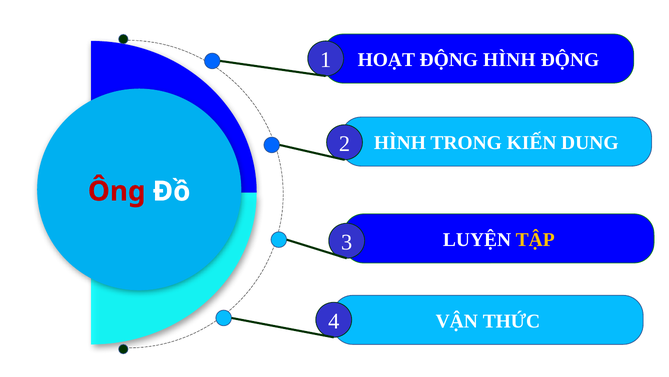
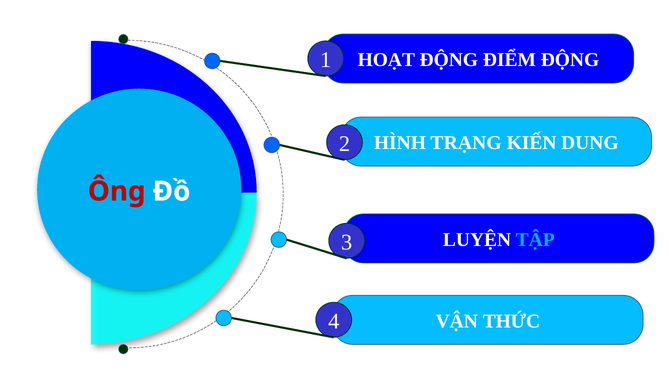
ĐỘNG HÌNH: HÌNH -> ĐIỂM
TRONG: TRONG -> TRẠNG
TẬP colour: yellow -> light blue
